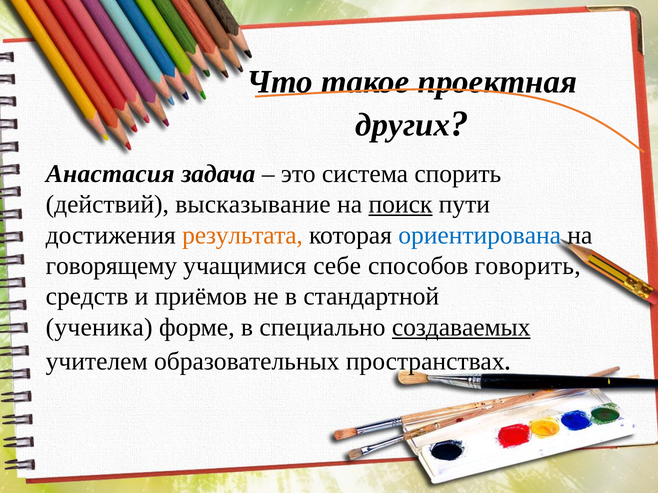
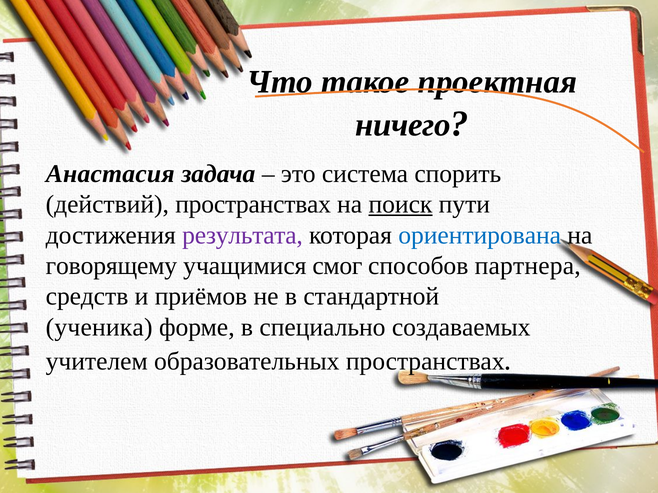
других: других -> ничего
действий высказывание: высказывание -> пространствах
результата colour: orange -> purple
себе: себе -> смог
говорить: говорить -> партнера
создаваемых underline: present -> none
